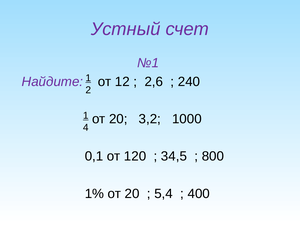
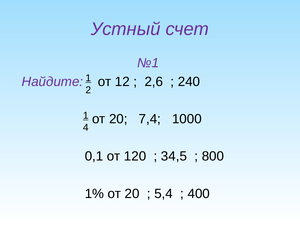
3,2: 3,2 -> 7,4
